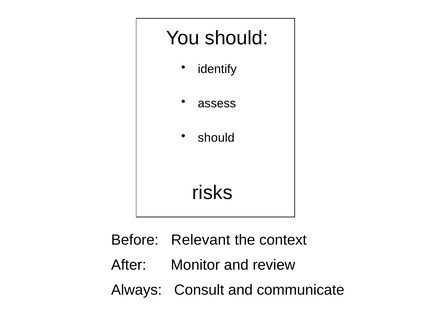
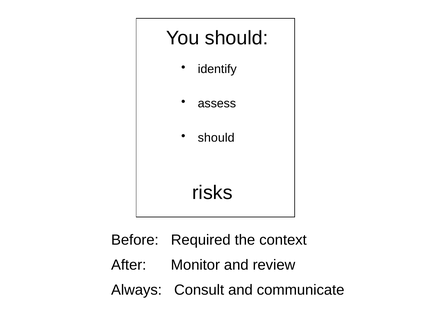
Relevant: Relevant -> Required
